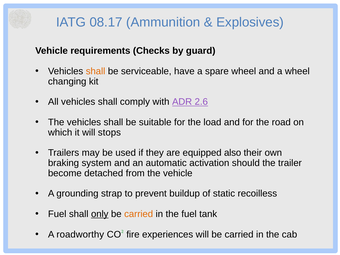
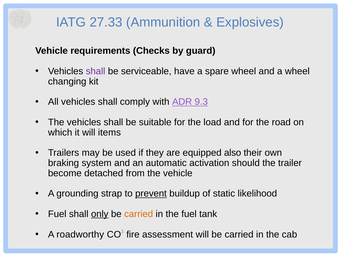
08.17: 08.17 -> 27.33
shall at (96, 71) colour: orange -> purple
2.6: 2.6 -> 9.3
stops: stops -> items
prevent underline: none -> present
recoilless: recoilless -> likelihood
experiences: experiences -> assessment
